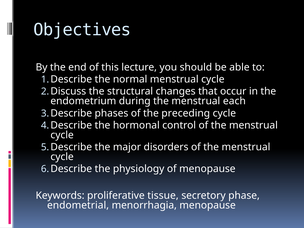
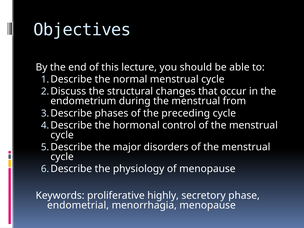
each: each -> from
tissue: tissue -> highly
